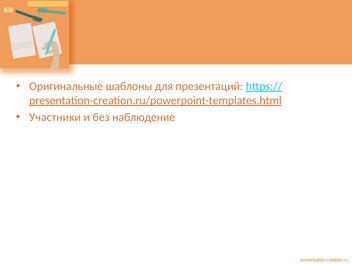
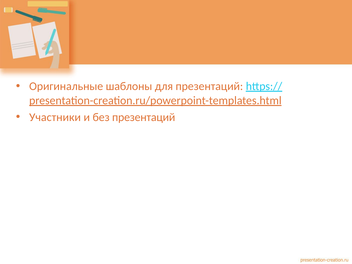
без наблюдение: наблюдение -> презентаций
